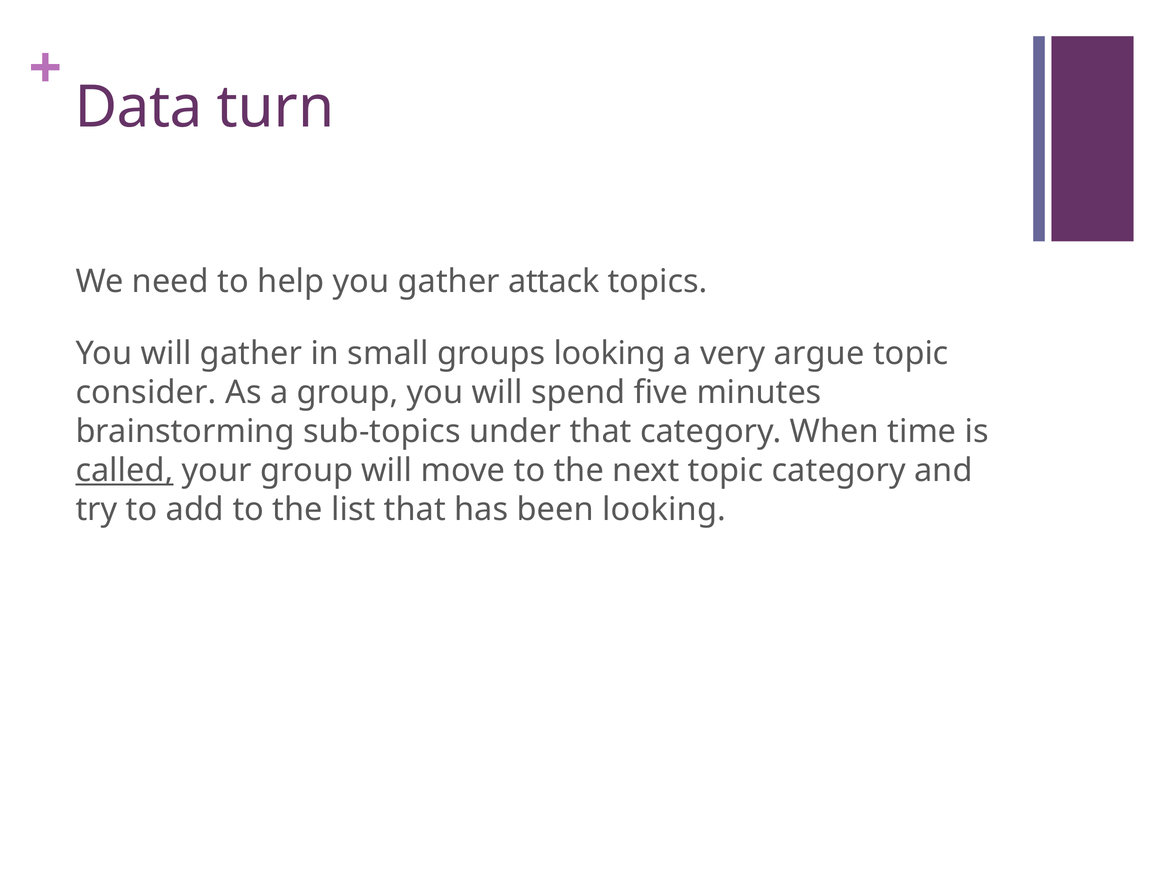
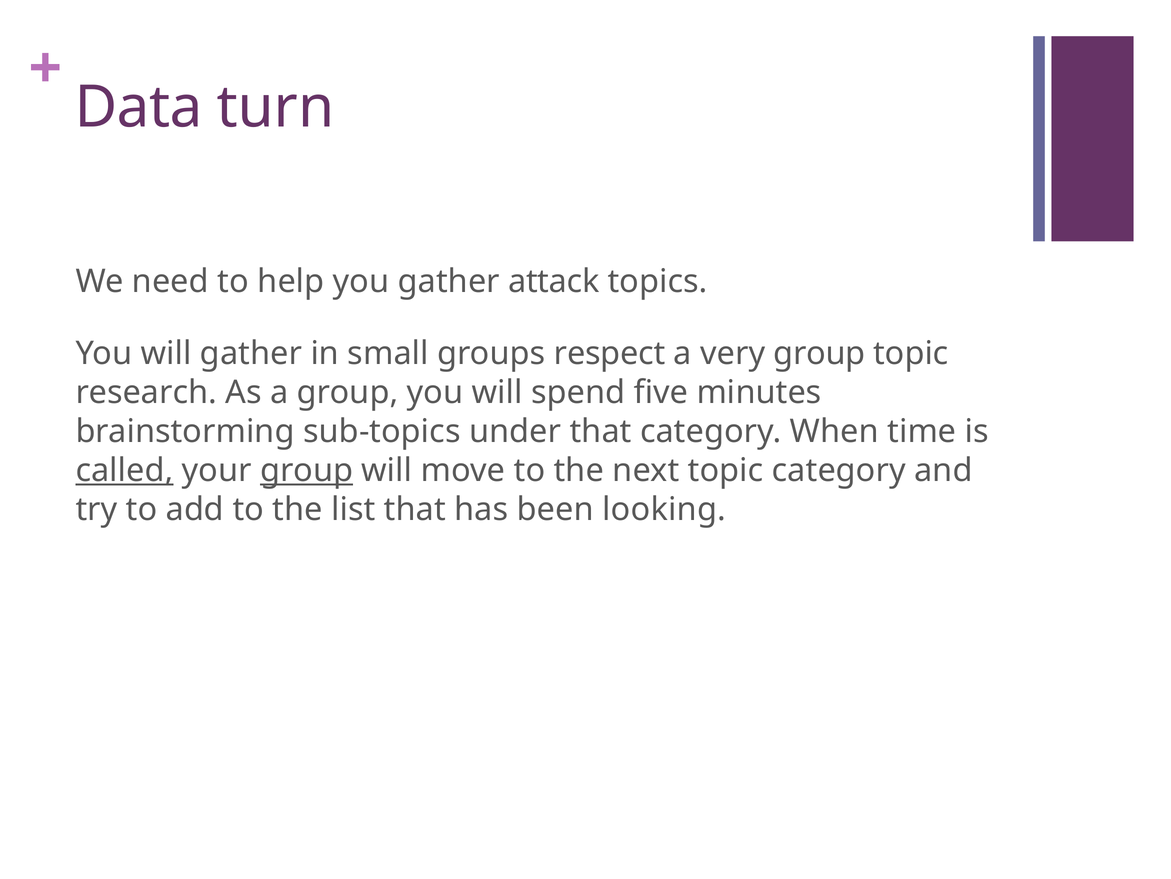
groups looking: looking -> respect
very argue: argue -> group
consider: consider -> research
group at (307, 470) underline: none -> present
